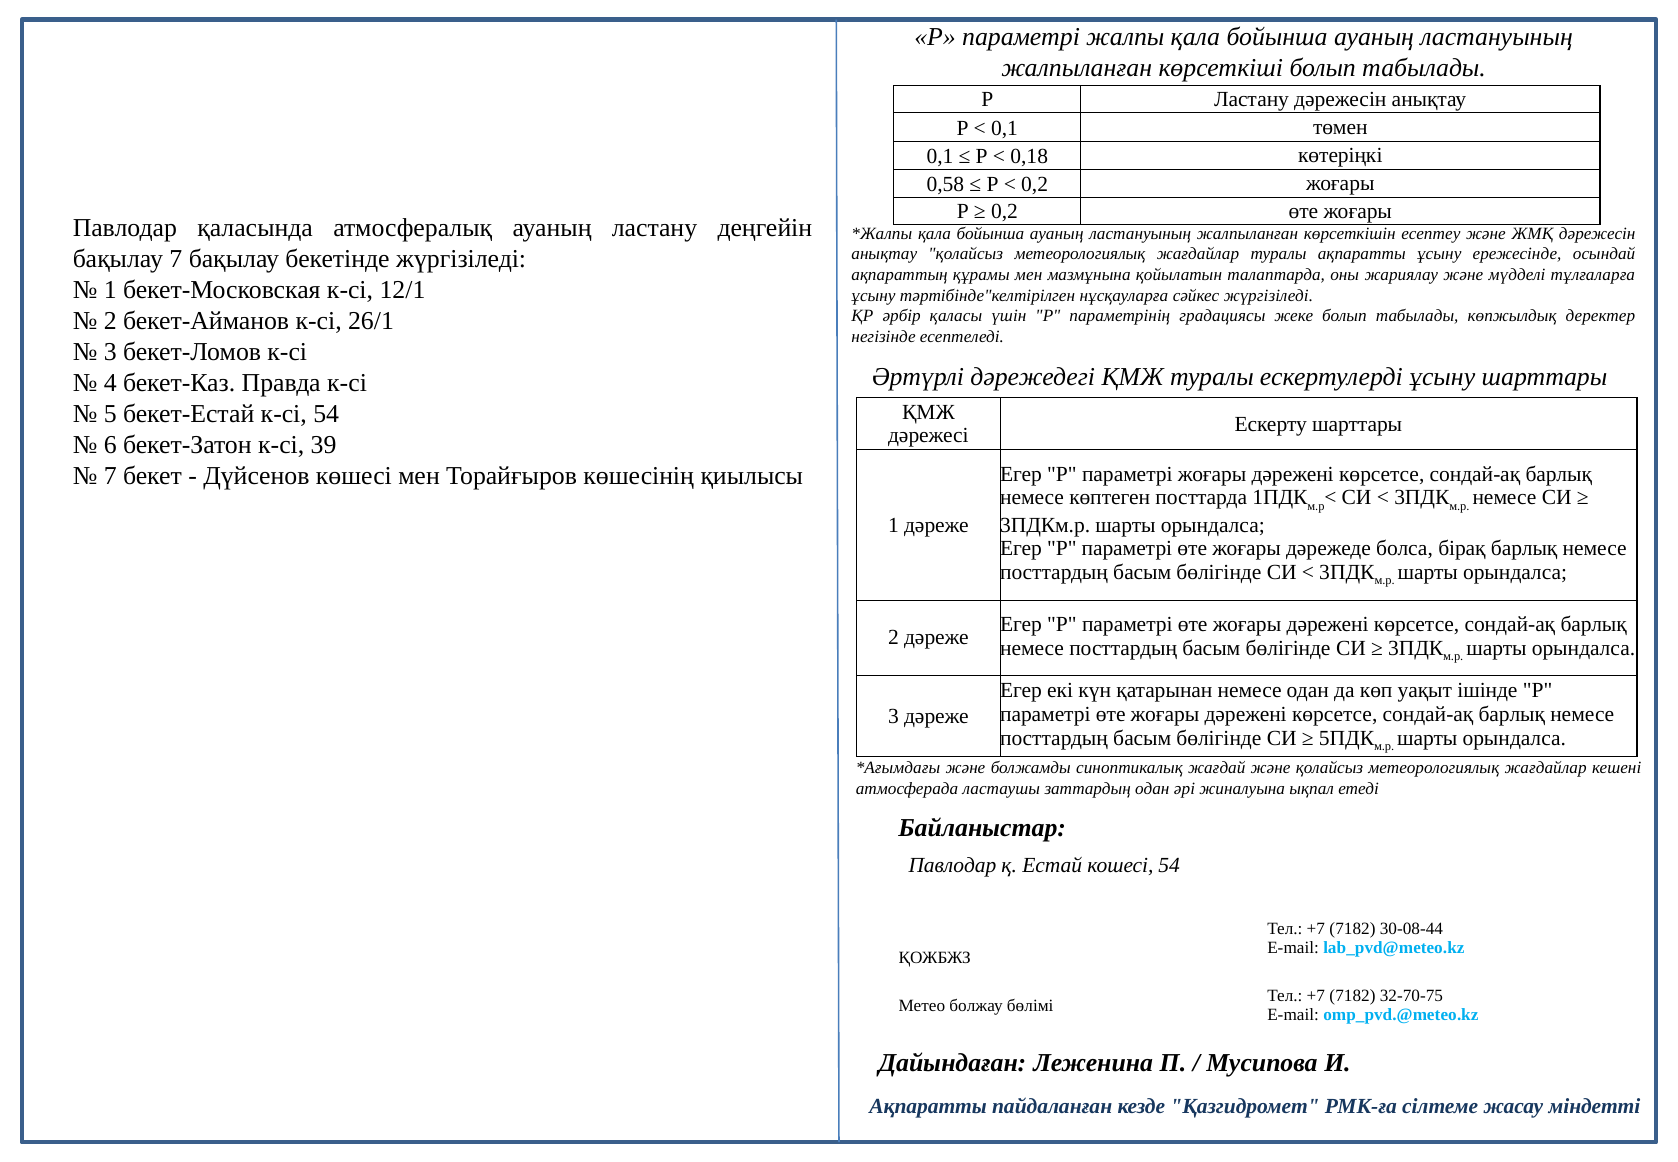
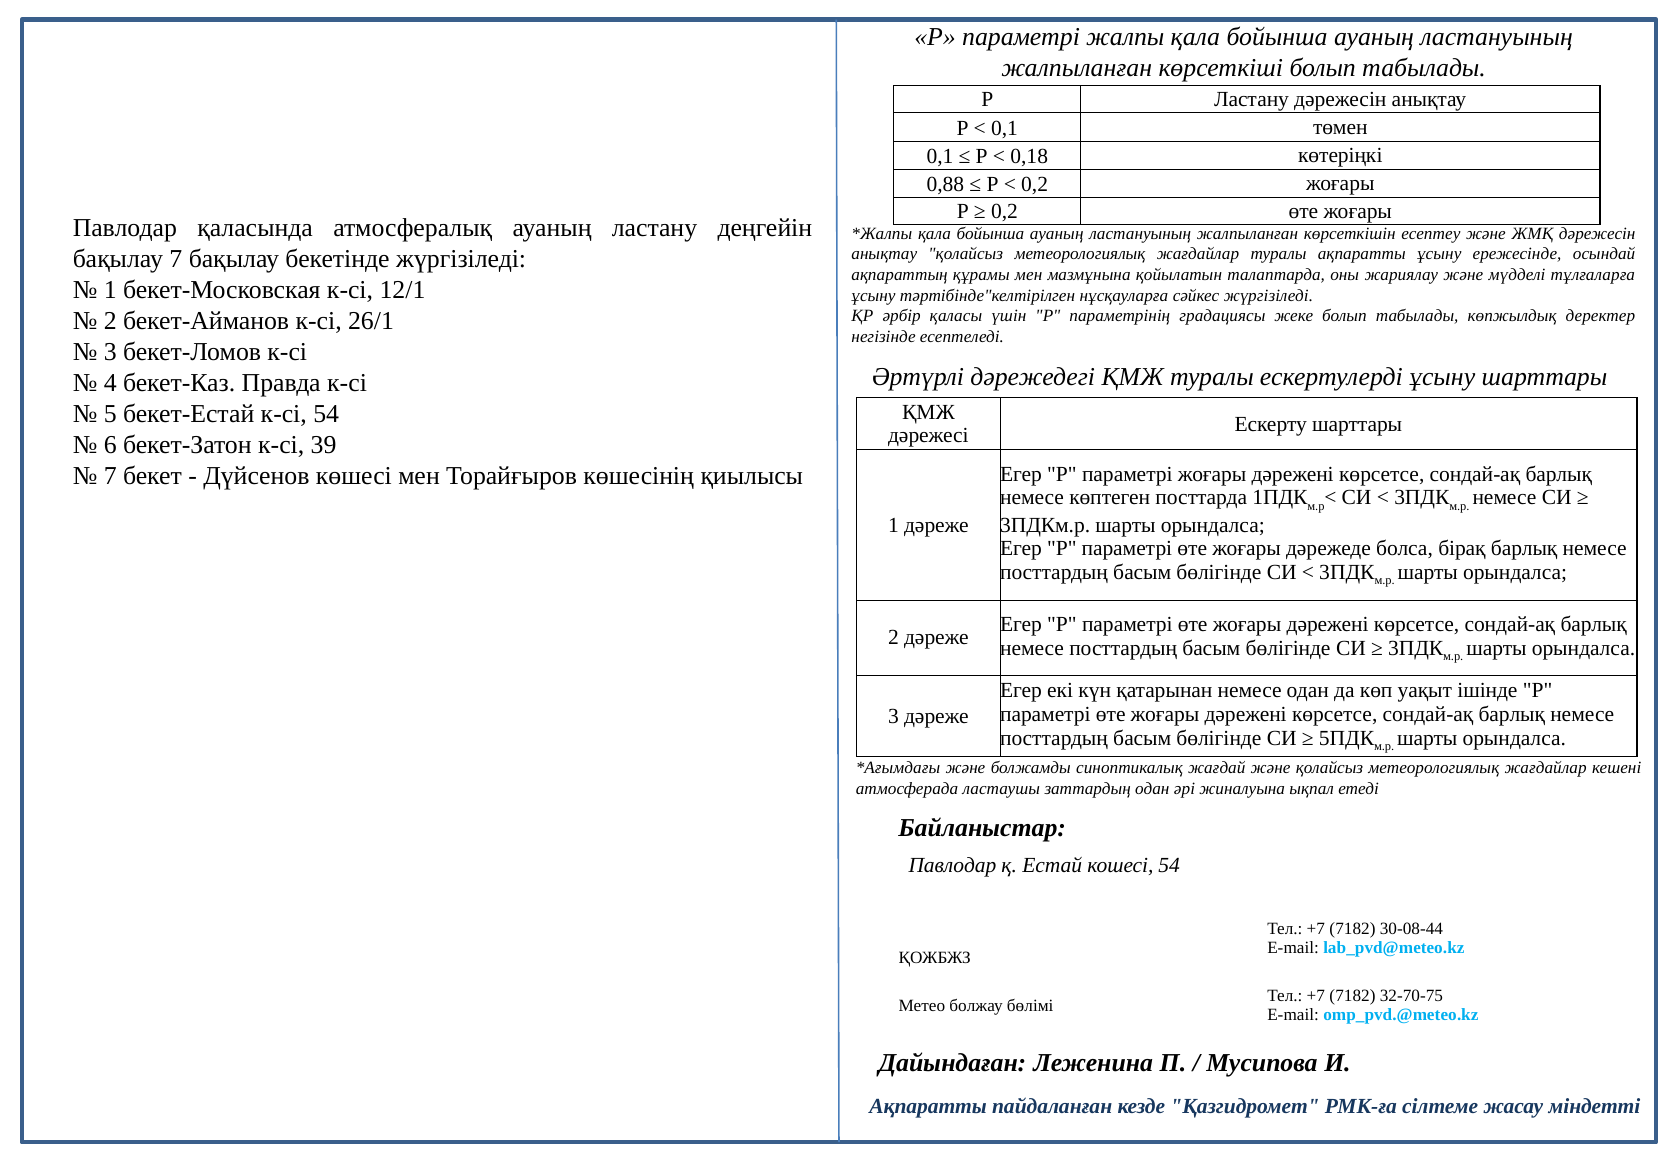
0,58: 0,58 -> 0,88
